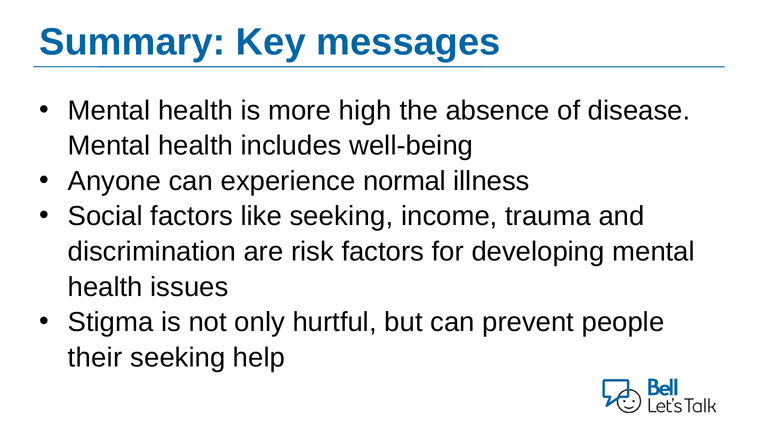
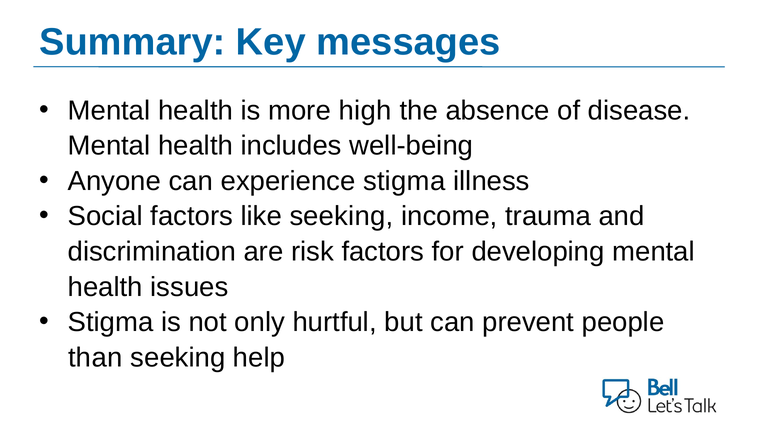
experience normal: normal -> stigma
their: their -> than
